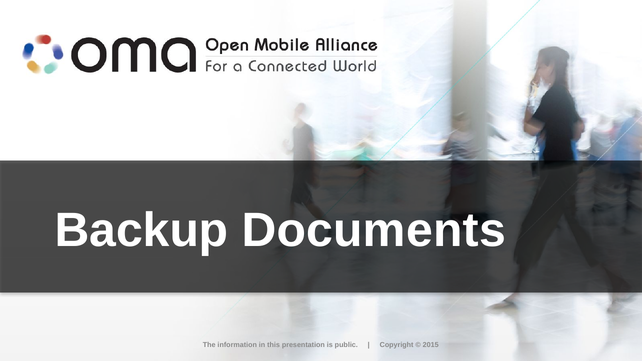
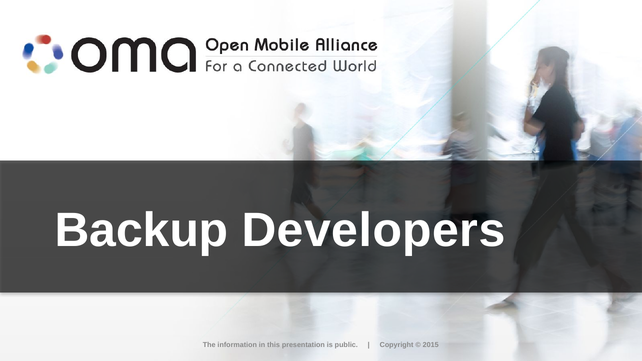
Documents: Documents -> Developers
